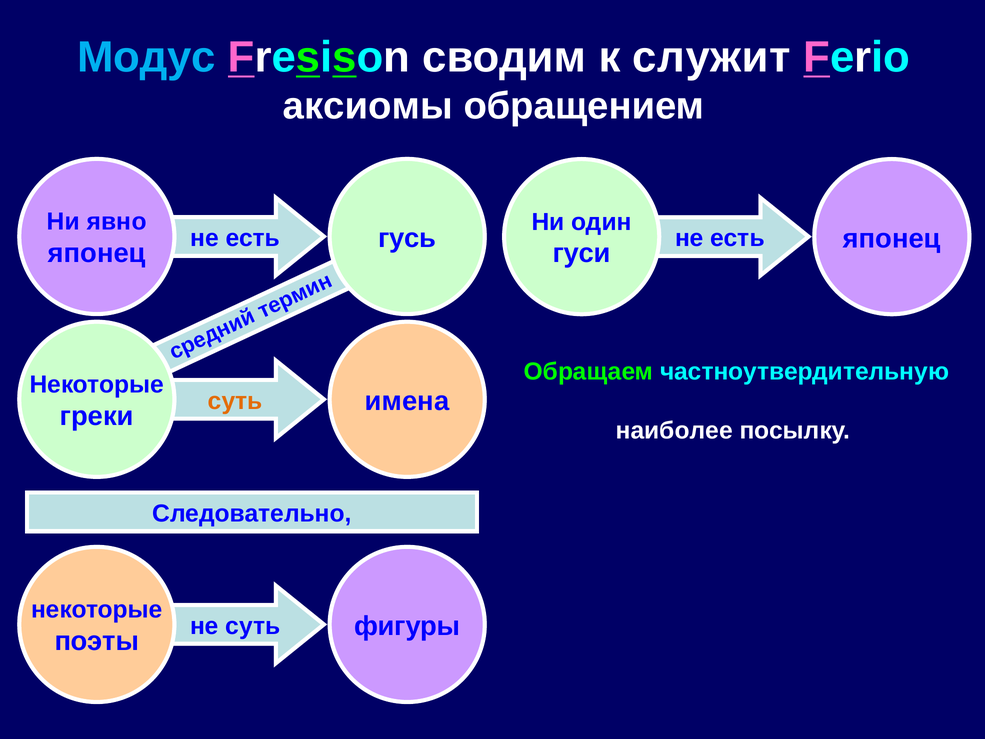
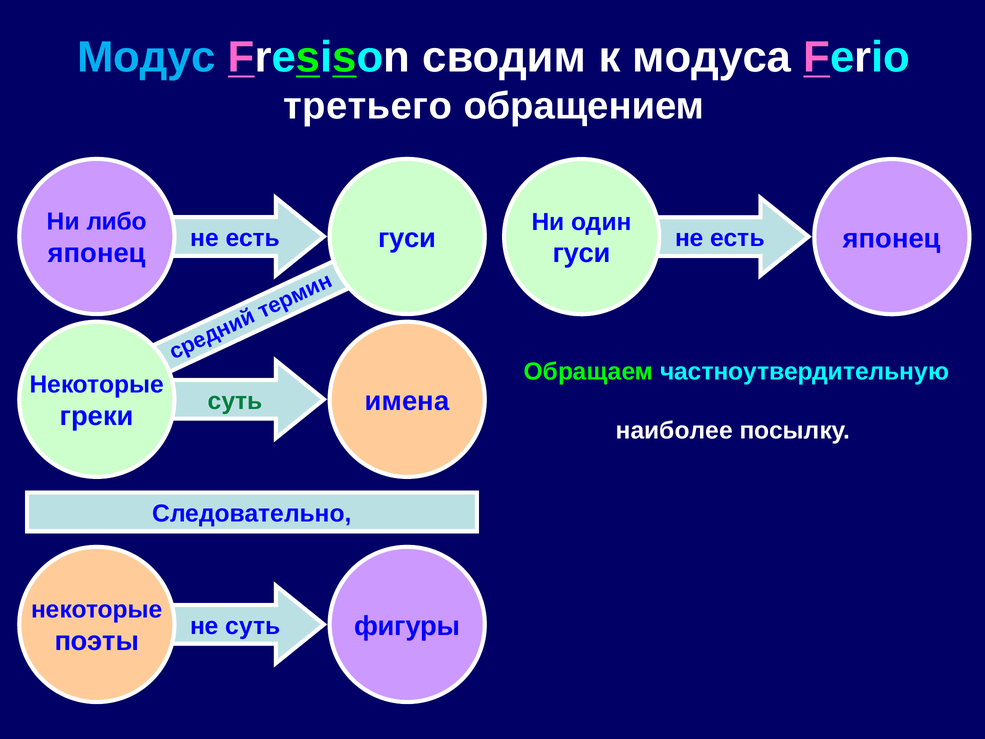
служит: служит -> модуса
аксиомы: аксиомы -> третьего
явно: явно -> либо
гусь at (407, 238): гусь -> гуси
суть at (235, 401) colour: orange -> green
